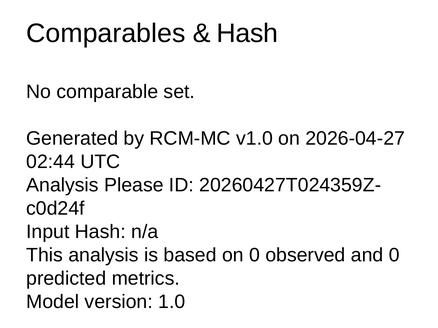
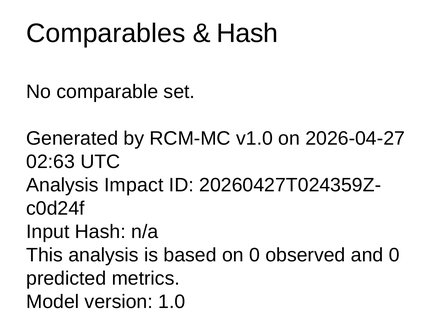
02:44: 02:44 -> 02:63
Please: Please -> Impact
